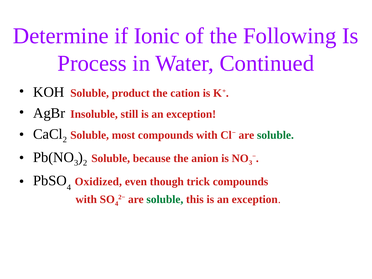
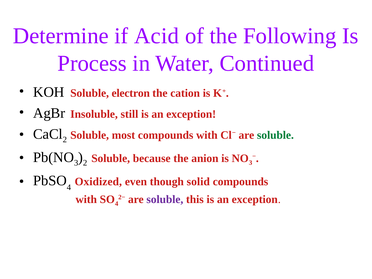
Ionic: Ionic -> Acid
product: product -> electron
trick: trick -> solid
soluble at (165, 199) colour: green -> purple
